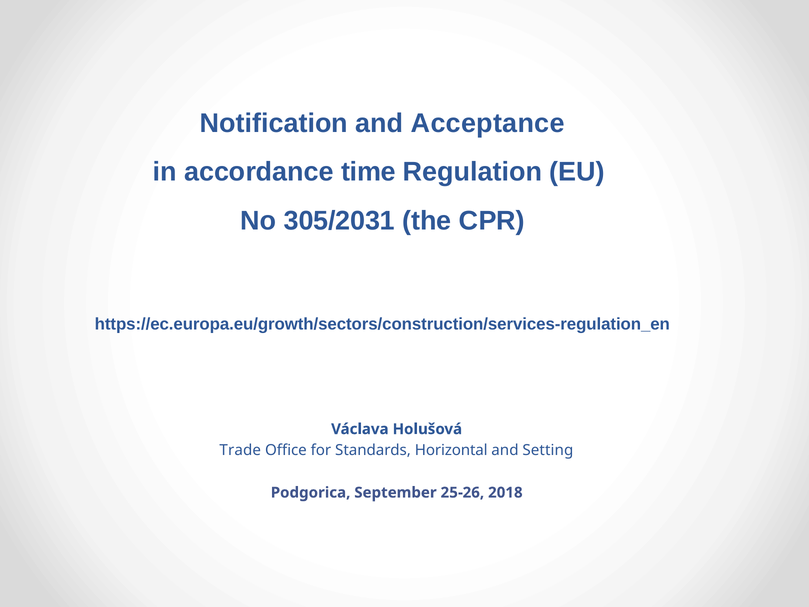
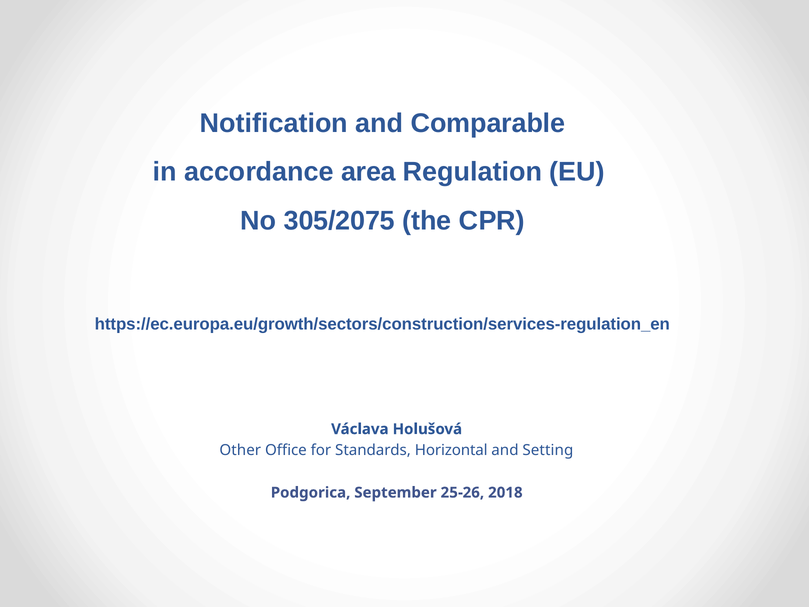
Acceptance: Acceptance -> Comparable
time: time -> area
305/2031: 305/2031 -> 305/2075
Trade: Trade -> Other
